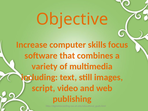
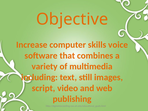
focus: focus -> voice
